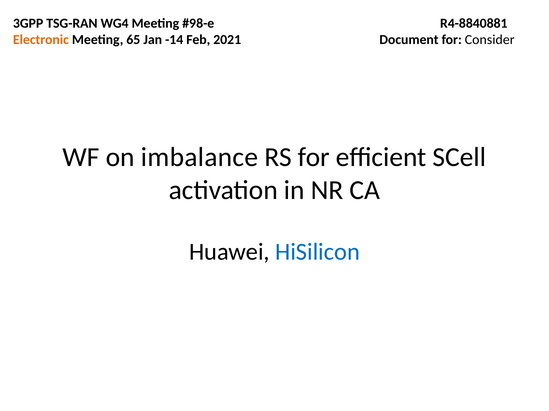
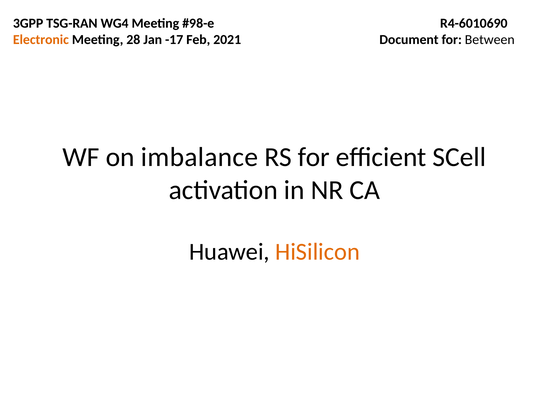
R4-8840881: R4-8840881 -> R4-6010690
65: 65 -> 28
-14: -14 -> -17
Consider: Consider -> Between
HiSilicon colour: blue -> orange
